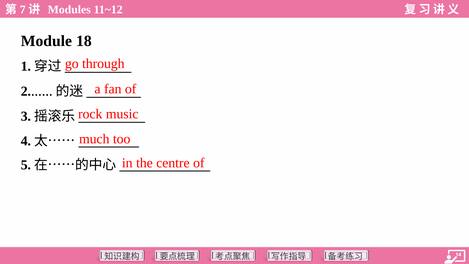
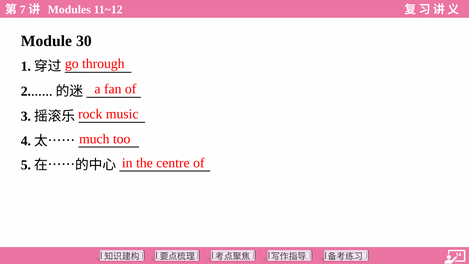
18: 18 -> 30
